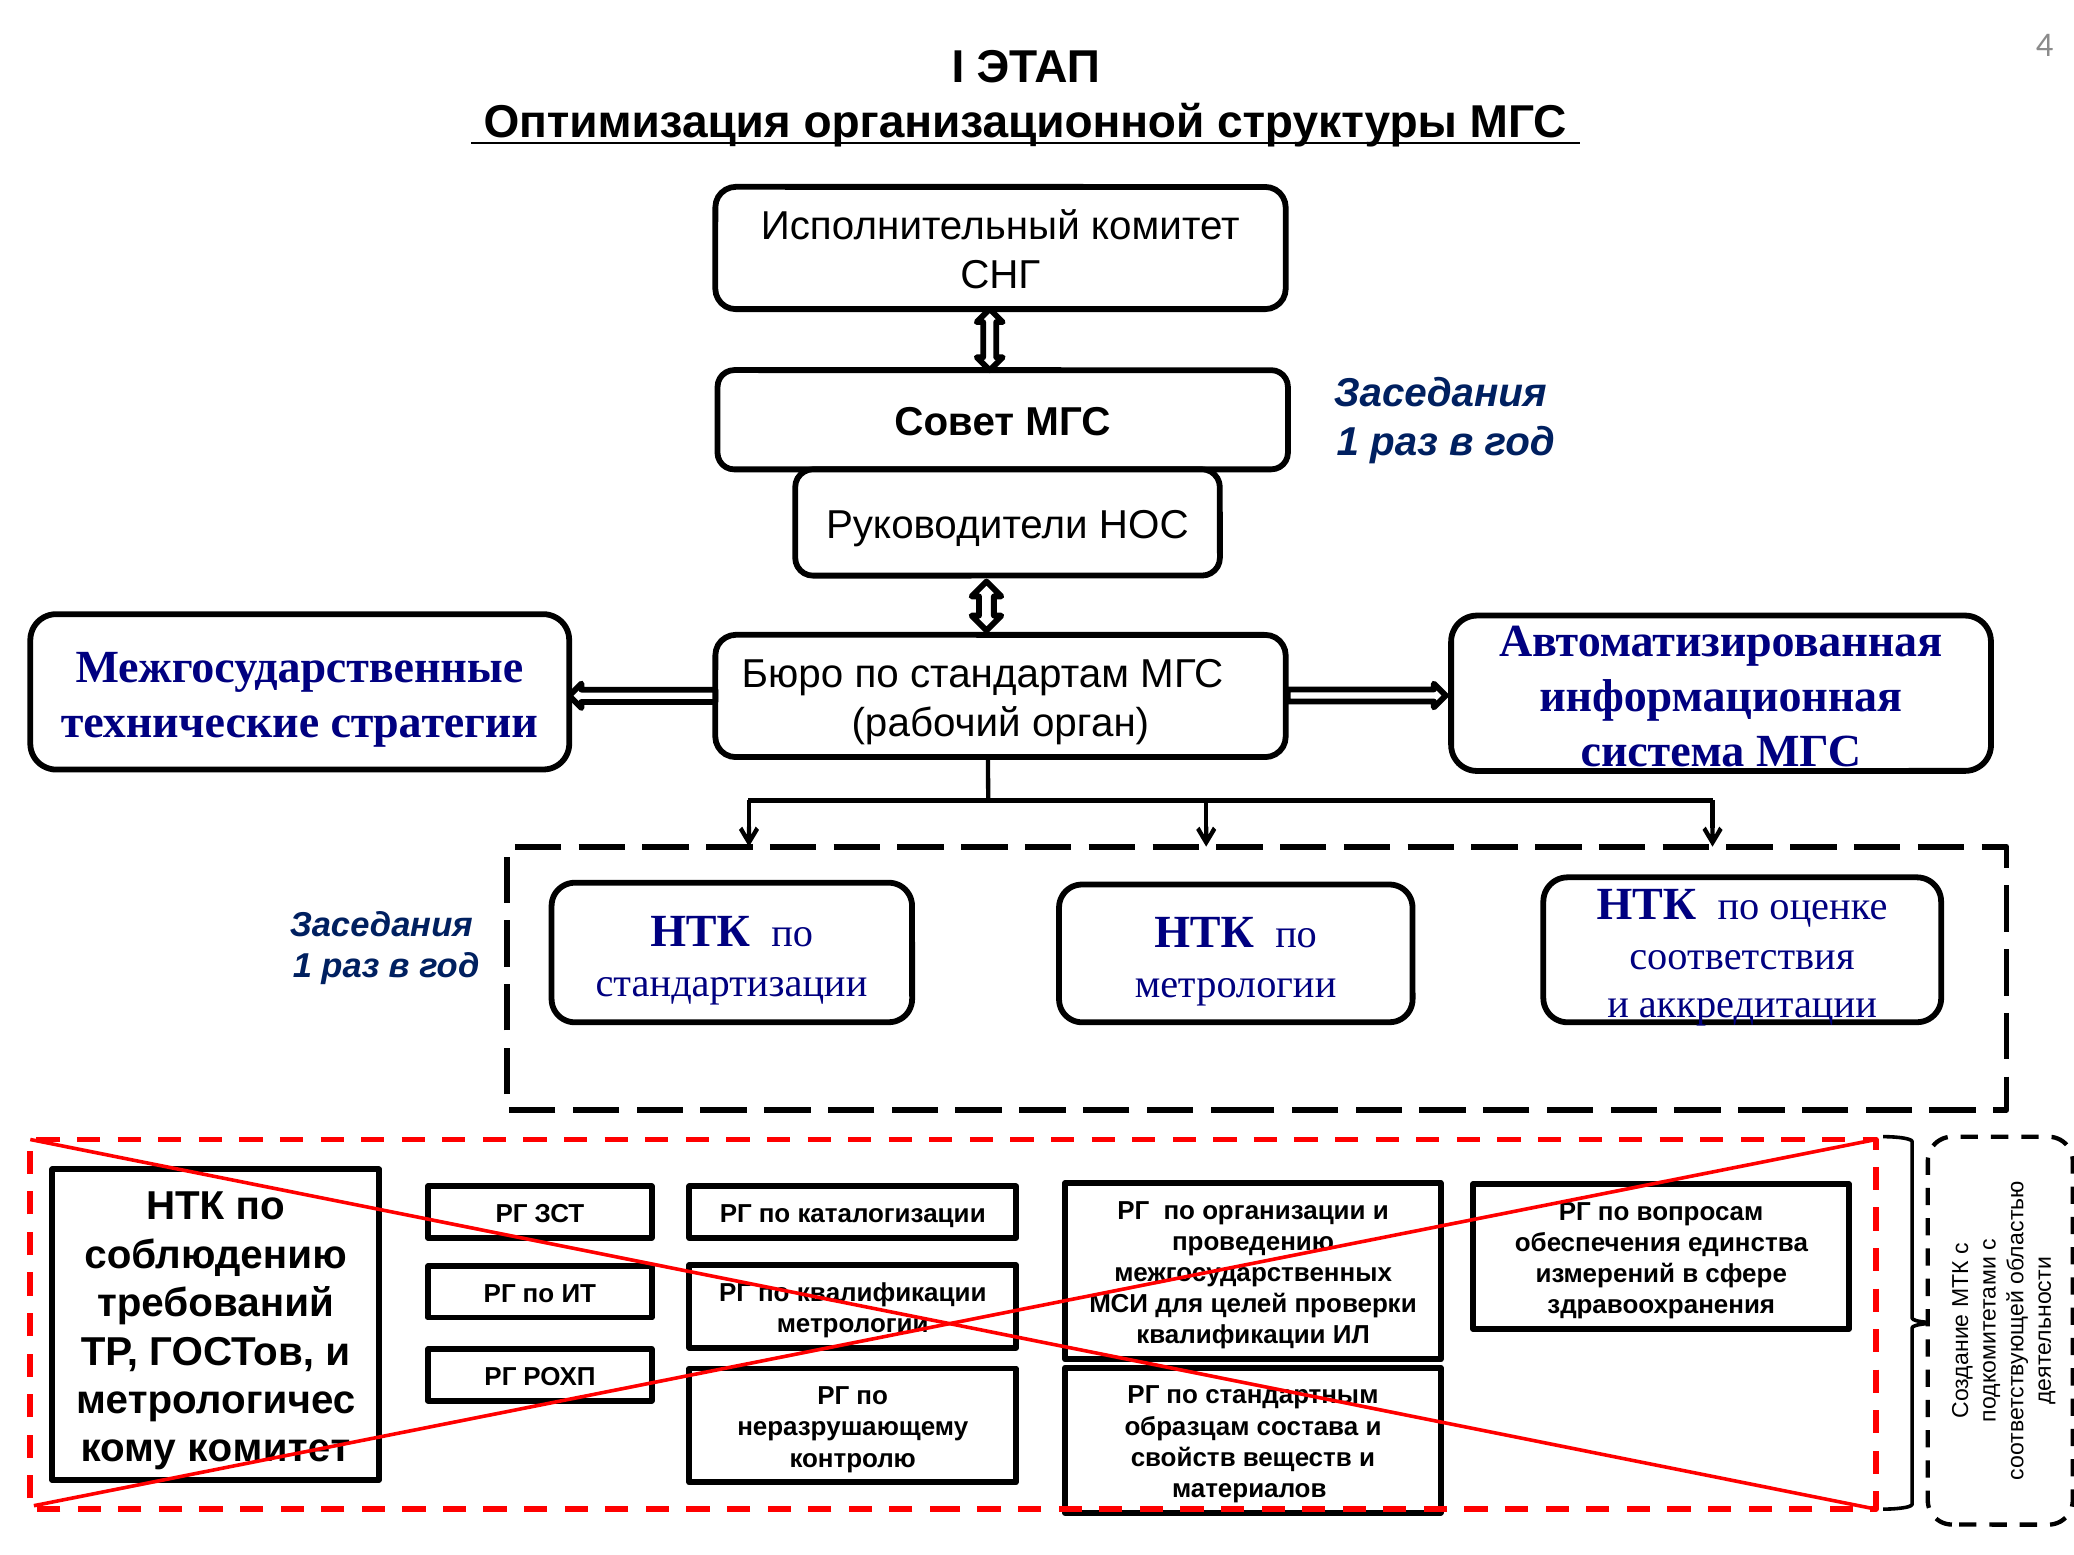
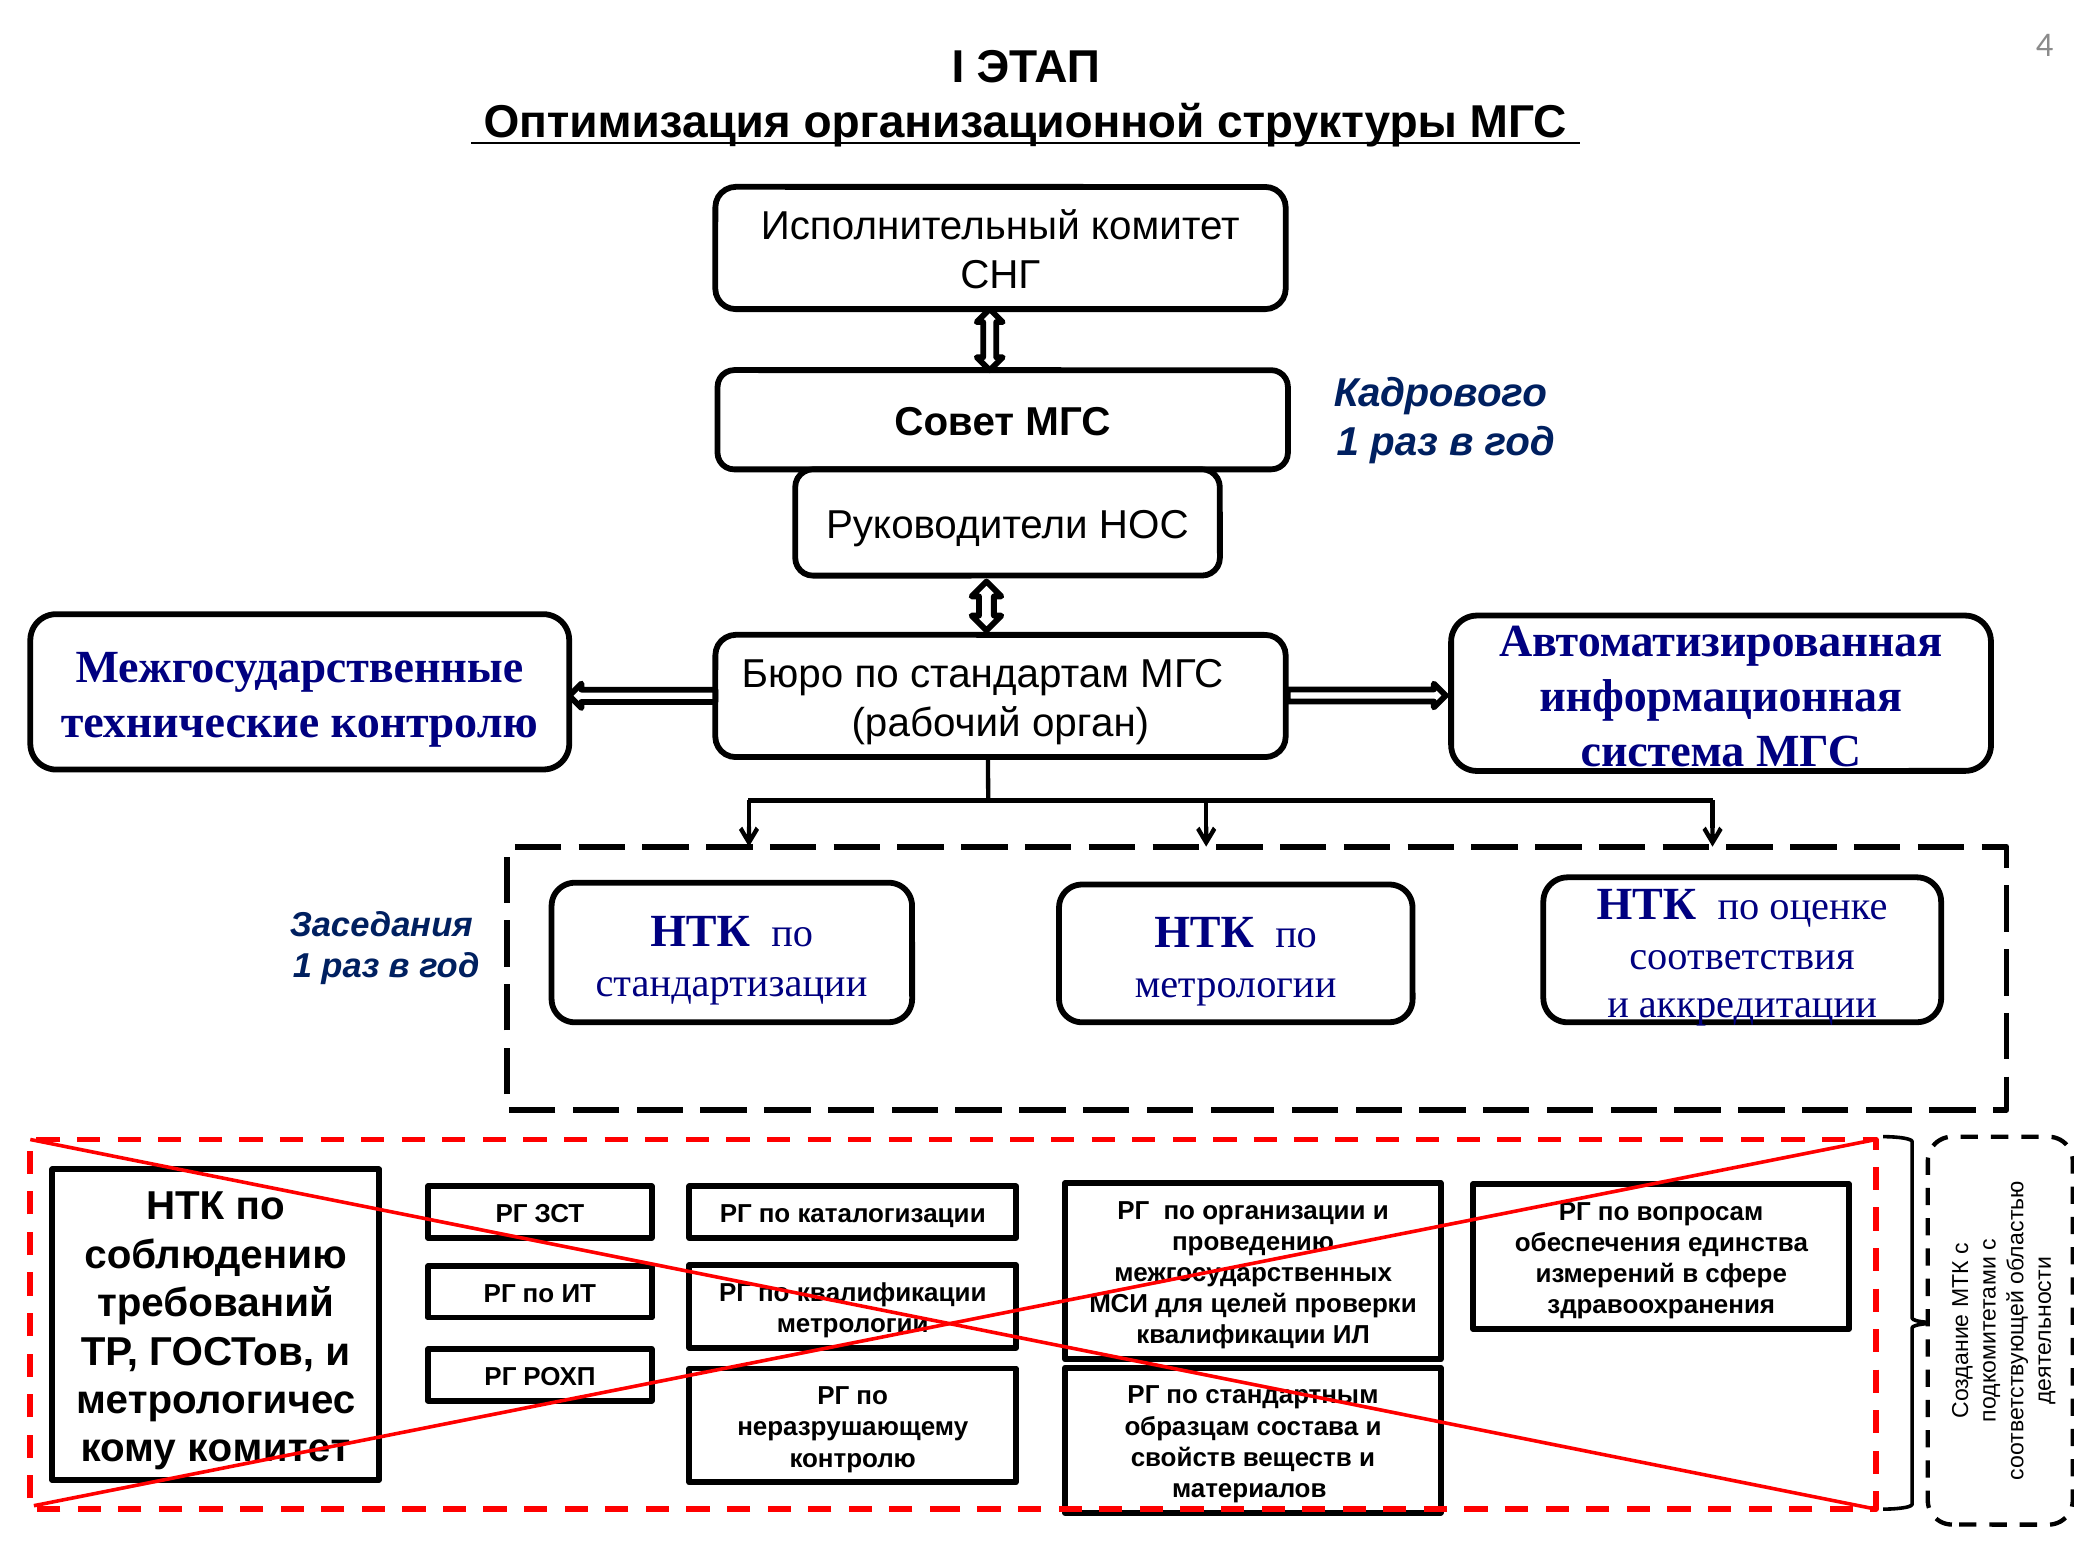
Заседания at (1440, 394): Заседания -> Кадрового
технические стратегии: стратегии -> контролю
